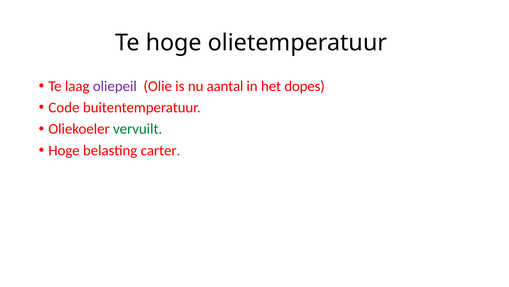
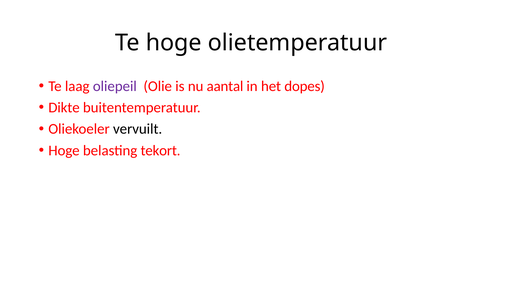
Code: Code -> Dikte
vervuilt colour: green -> black
carter: carter -> tekort
